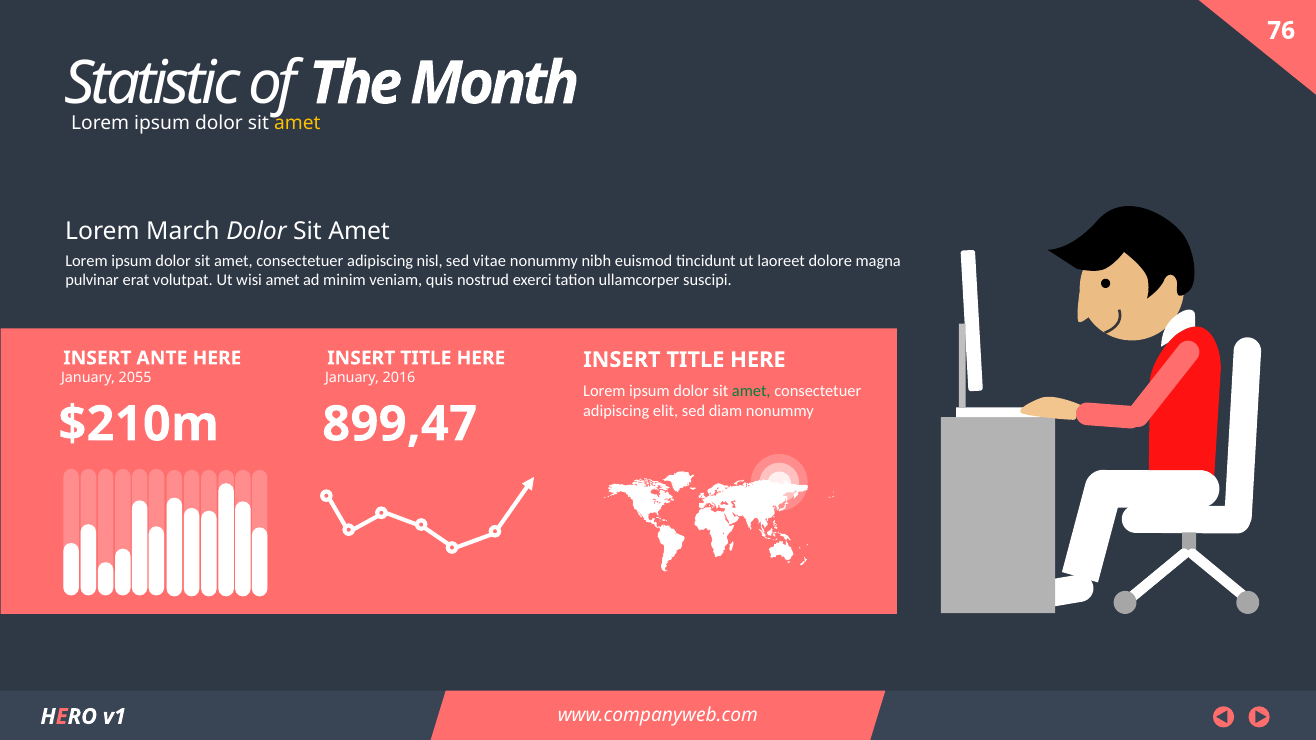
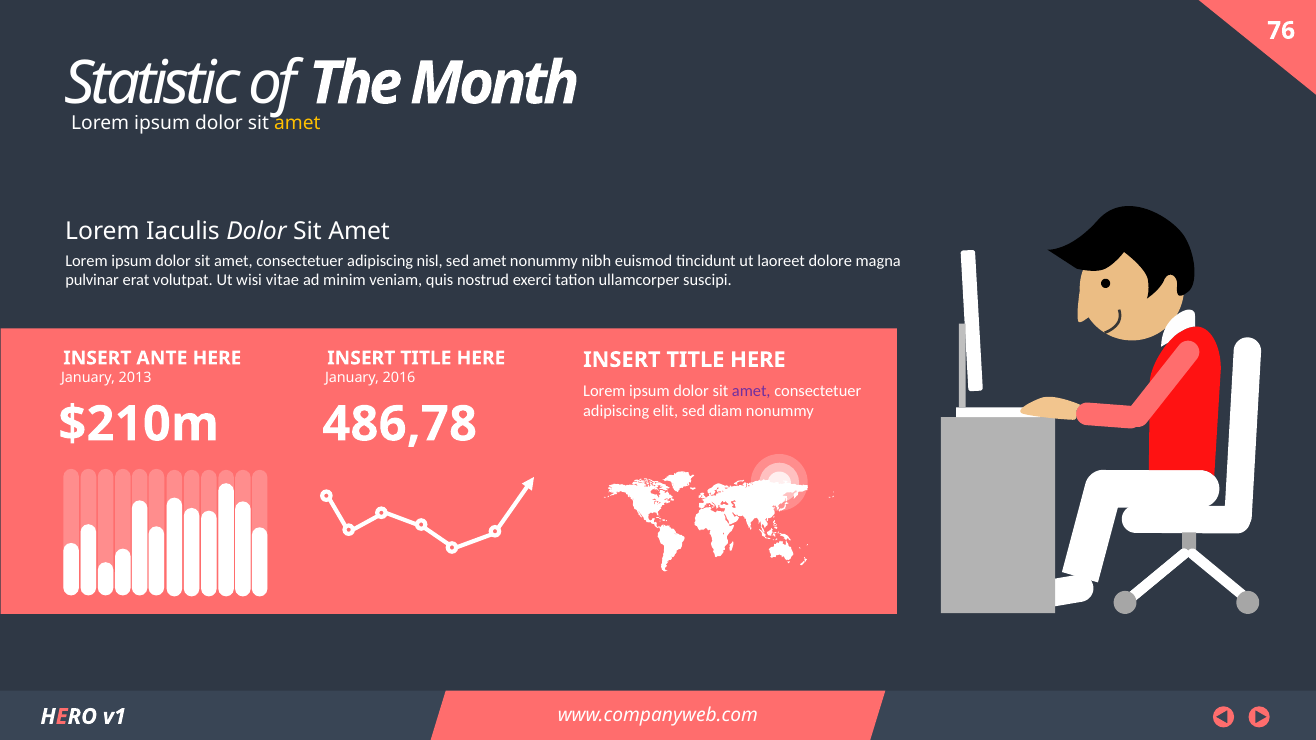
March: March -> Iaculis
sed vitae: vitae -> amet
wisi amet: amet -> vitae
2055: 2055 -> 2013
amet at (751, 392) colour: green -> purple
899,47: 899,47 -> 486,78
